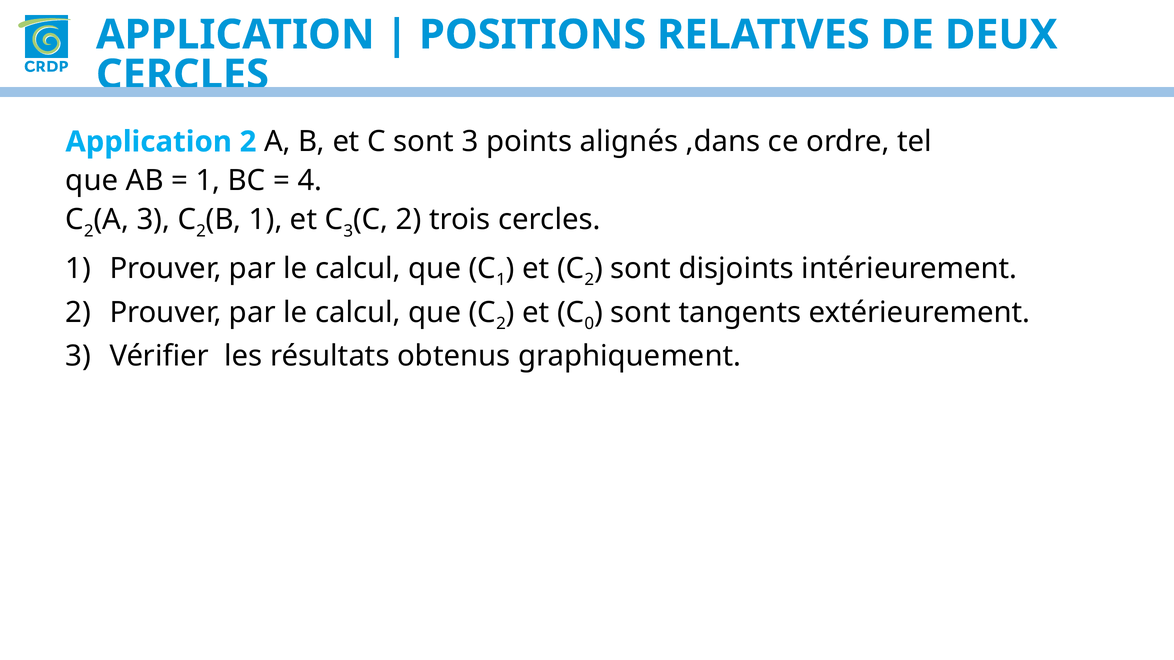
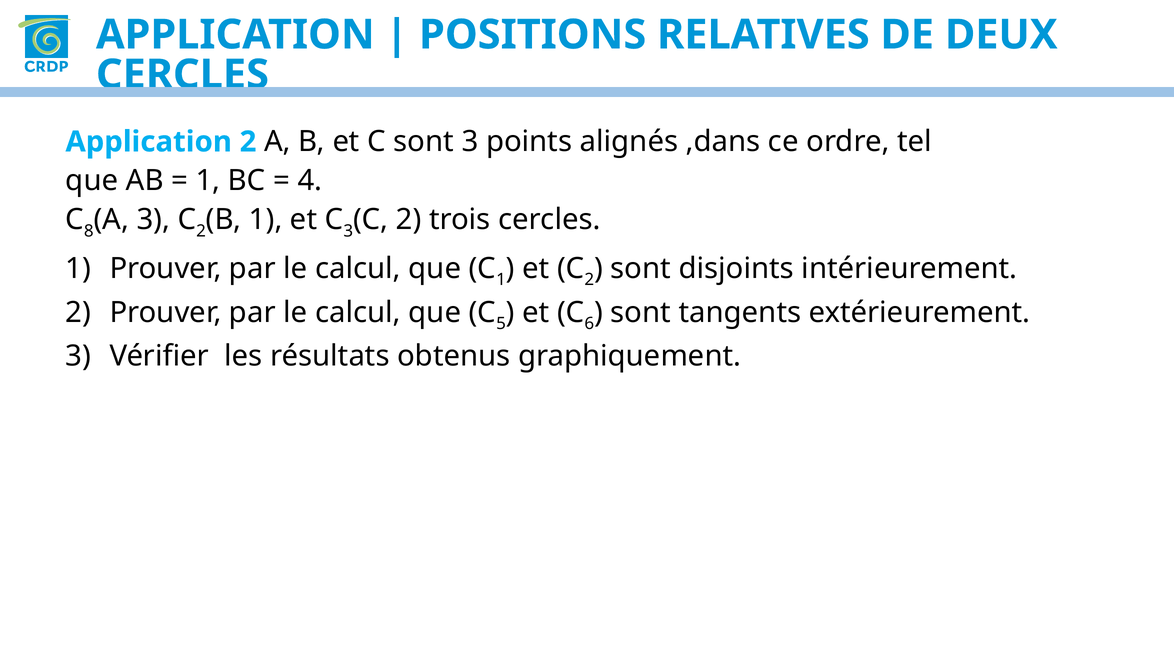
2 at (89, 231): 2 -> 8
que C 2: 2 -> 5
0: 0 -> 6
